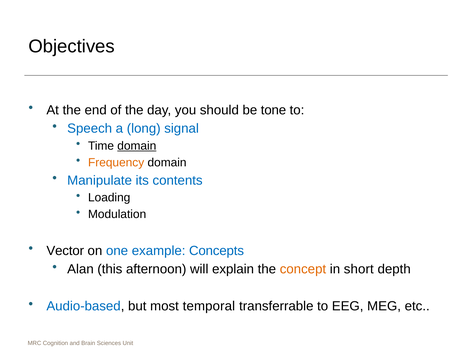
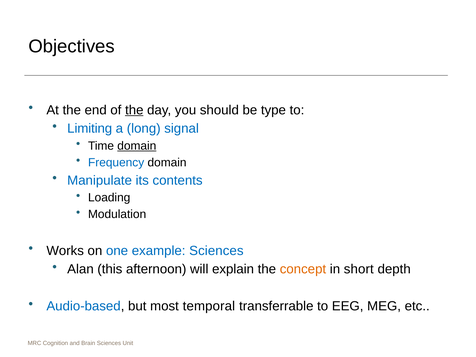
the at (134, 110) underline: none -> present
tone: tone -> type
Speech: Speech -> Limiting
Frequency colour: orange -> blue
Vector: Vector -> Works
example Concepts: Concepts -> Sciences
